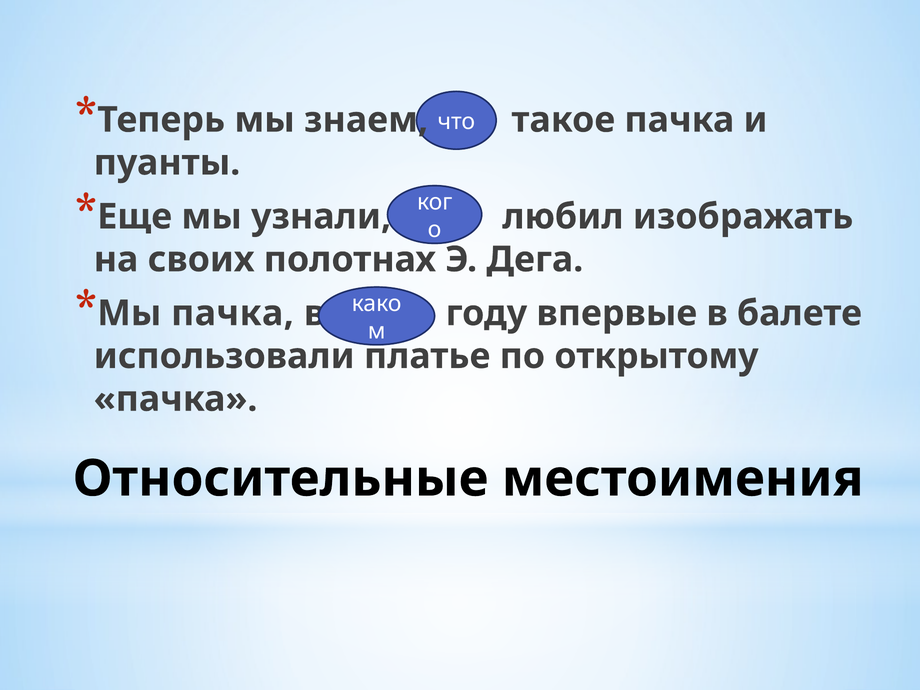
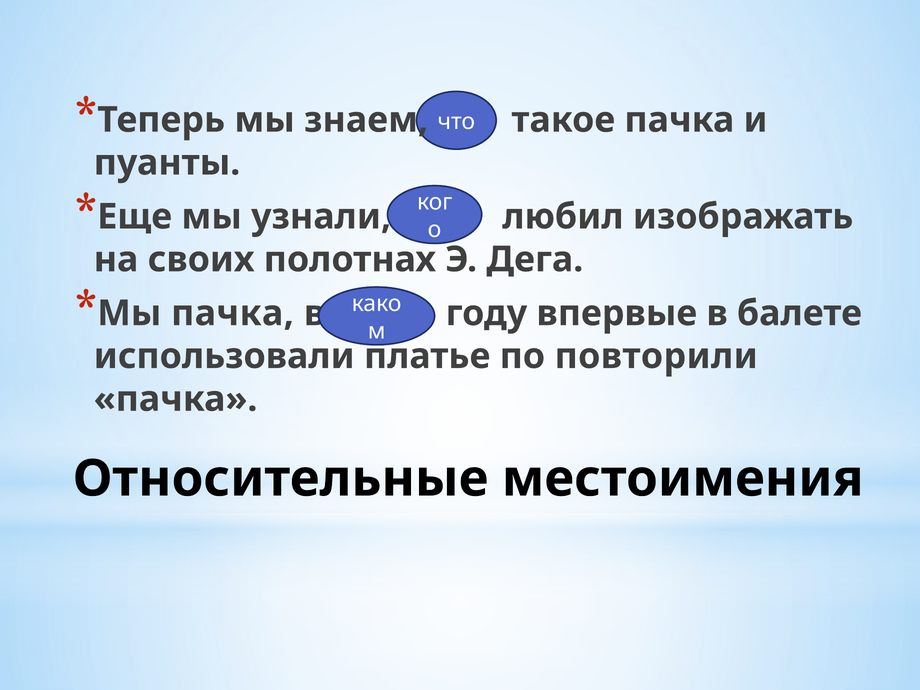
открытому: открытому -> повторили
